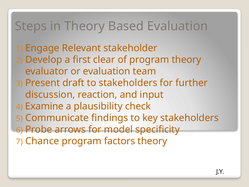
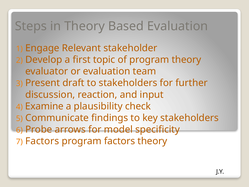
clear: clear -> topic
Chance at (42, 141): Chance -> Factors
